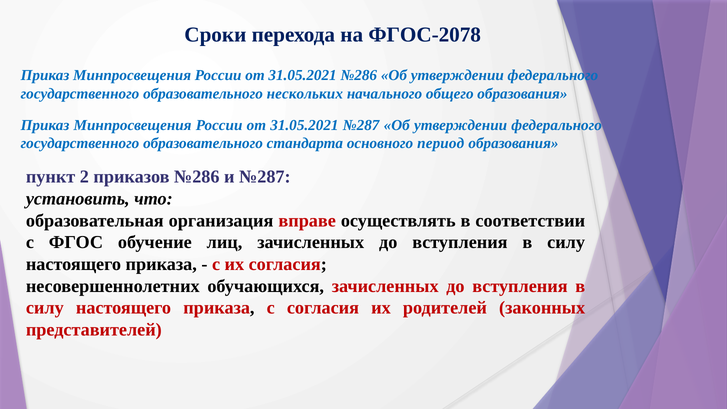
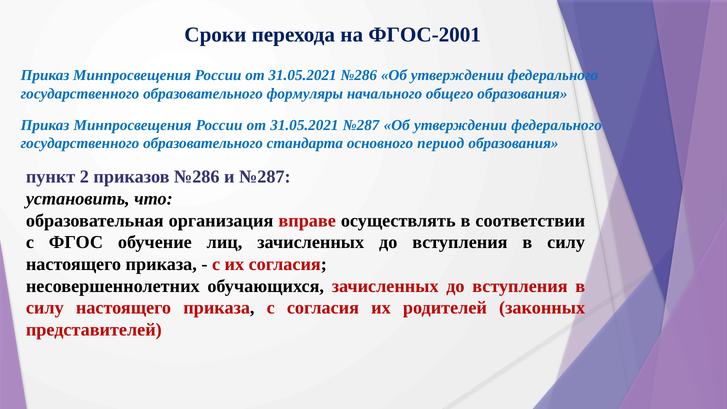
ФГОС-2078: ФГОС-2078 -> ФГОС-2001
нескольких: нескольких -> формуляры
